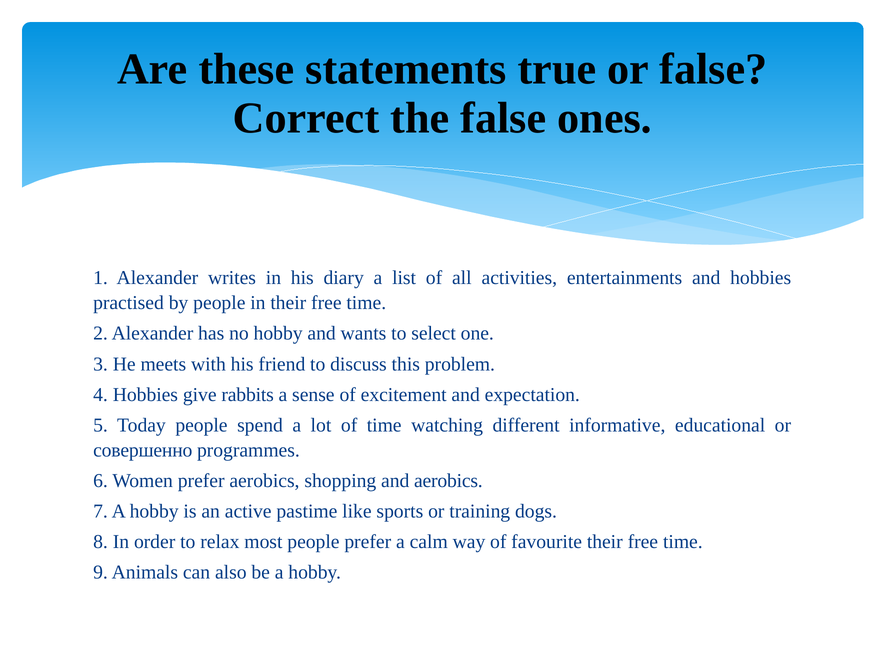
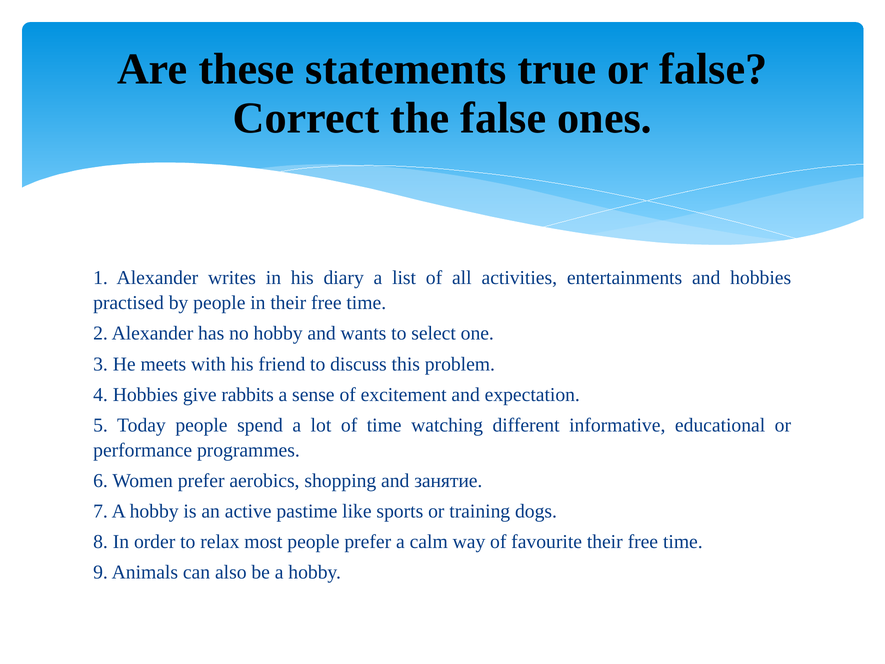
совершенно: совершенно -> performance
and aerobics: aerobics -> занятие
